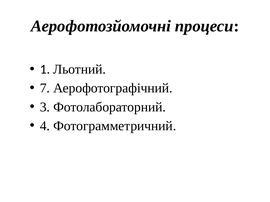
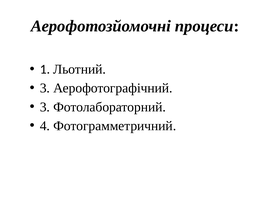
7 at (45, 88): 7 -> 3
